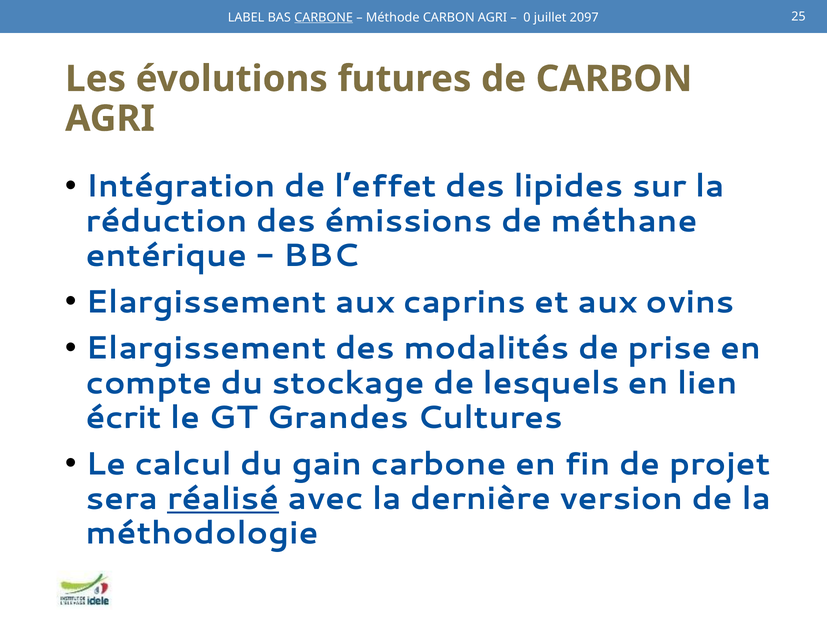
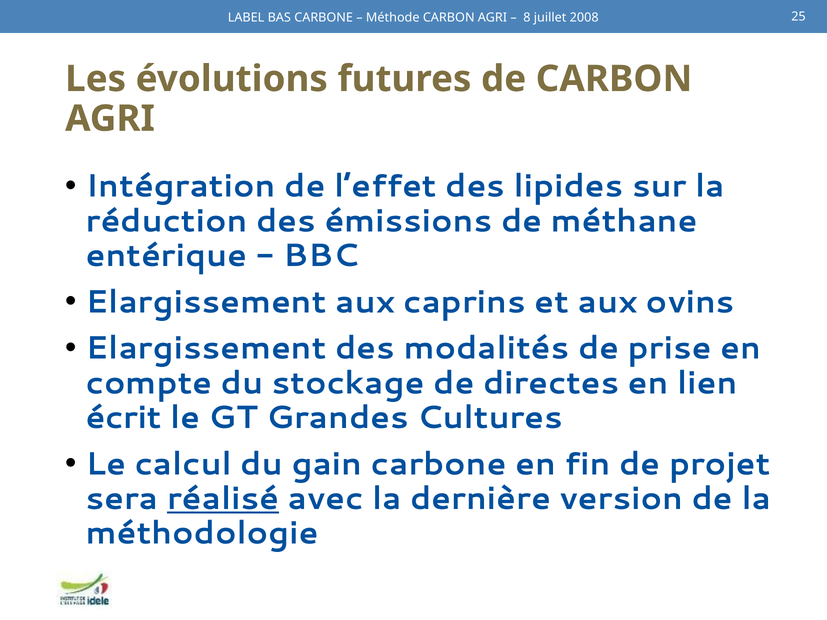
CARBONE at (324, 17) underline: present -> none
0: 0 -> 8
2097: 2097 -> 2008
lesquels: lesquels -> directes
